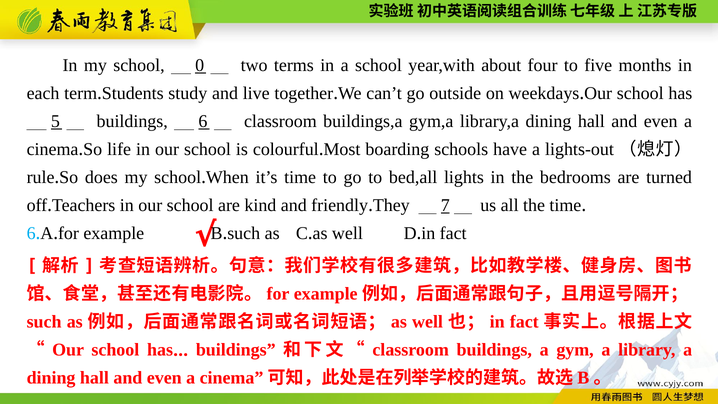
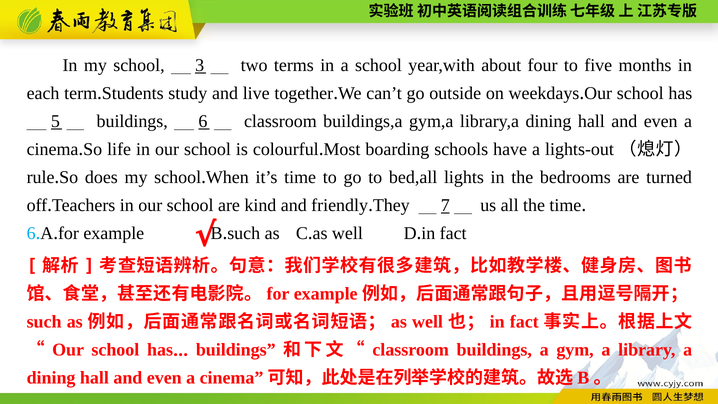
0: 0 -> 3
